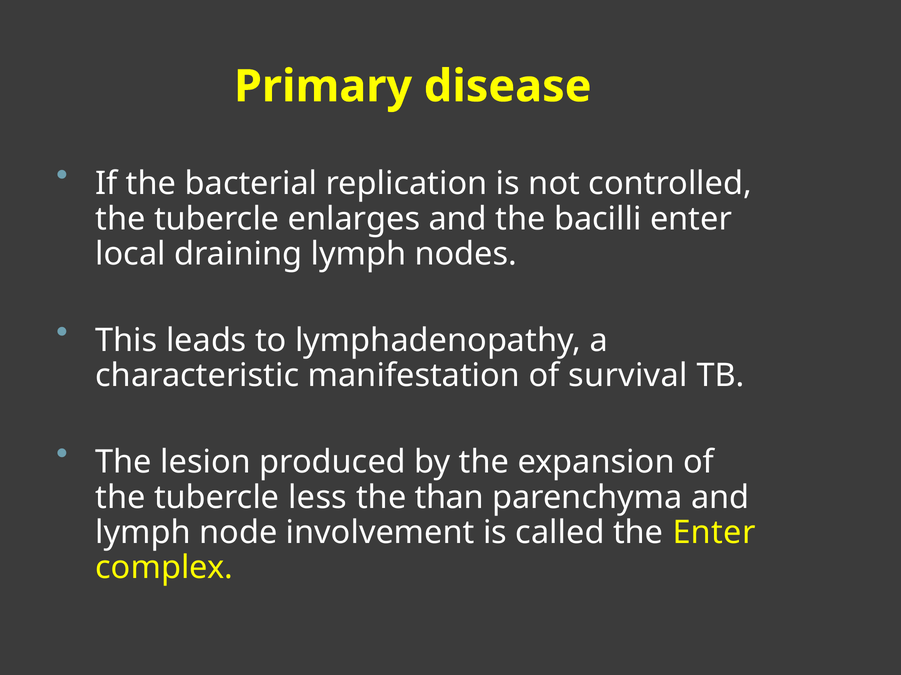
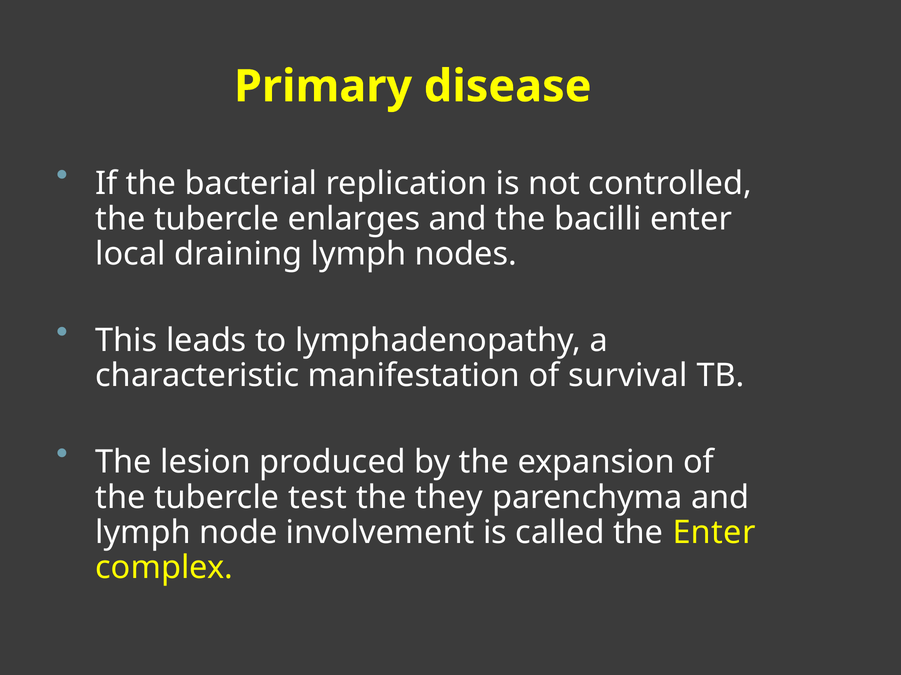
less: less -> test
than: than -> they
